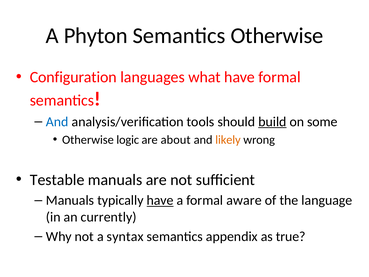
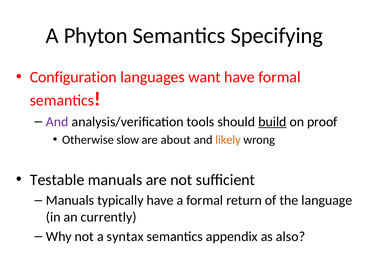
Semantics Otherwise: Otherwise -> Specifying
what: what -> want
And at (57, 122) colour: blue -> purple
some: some -> proof
logic: logic -> slow
have at (160, 200) underline: present -> none
aware: aware -> return
true: true -> also
